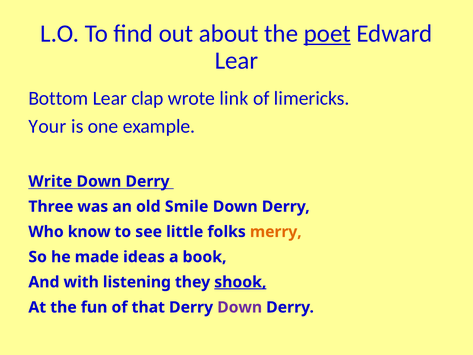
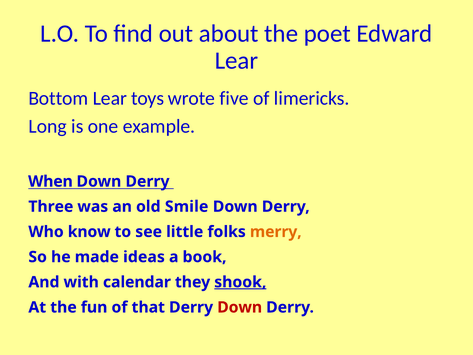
poet underline: present -> none
clap: clap -> toys
link: link -> five
Your: Your -> Long
Write: Write -> When
listening: listening -> calendar
Down at (240, 307) colour: purple -> red
